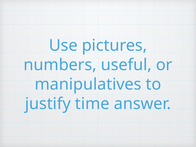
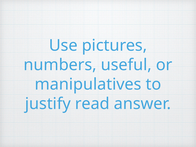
time: time -> read
